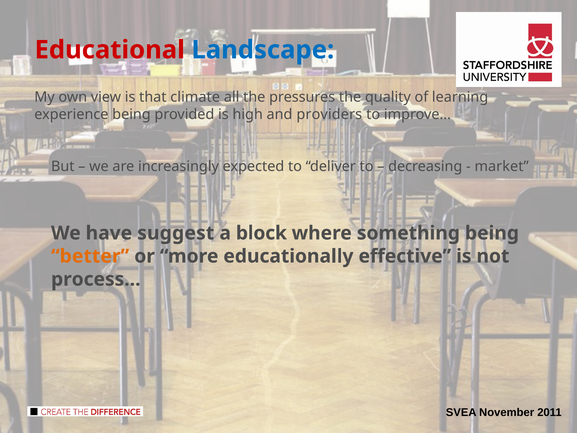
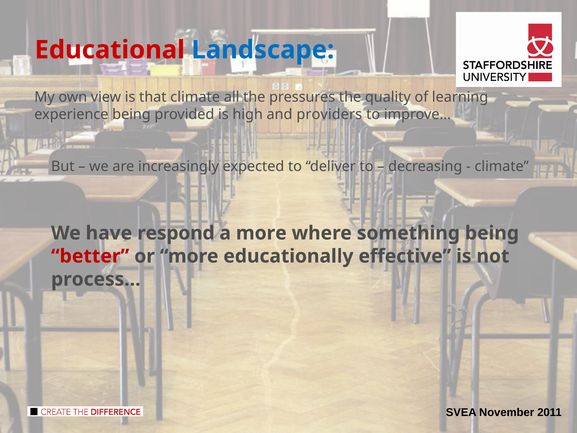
market at (502, 166): market -> climate
suggest: suggest -> respond
a block: block -> more
better colour: orange -> red
